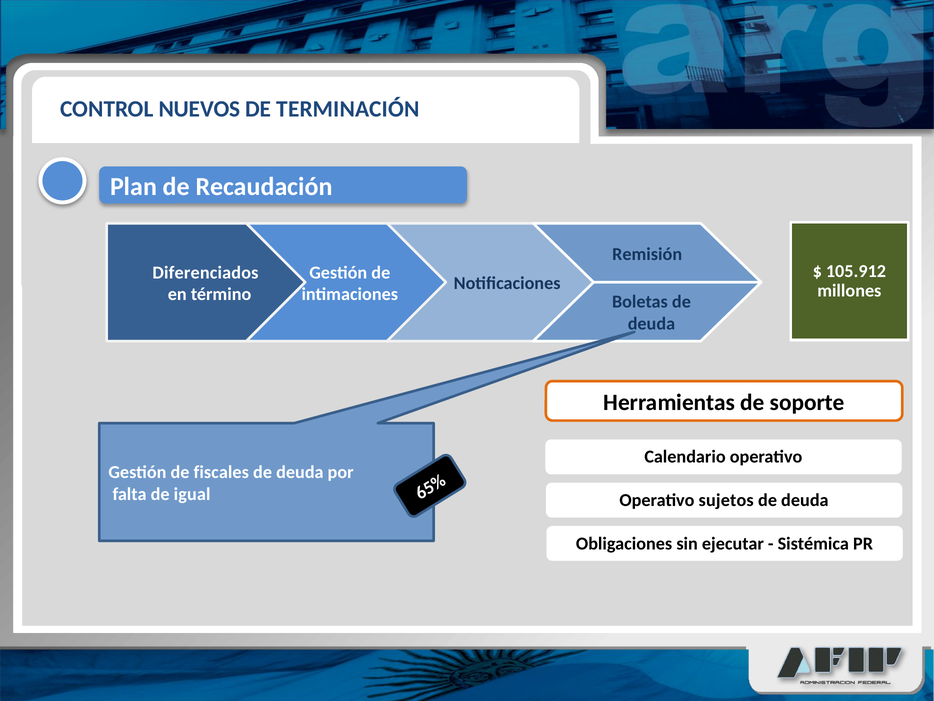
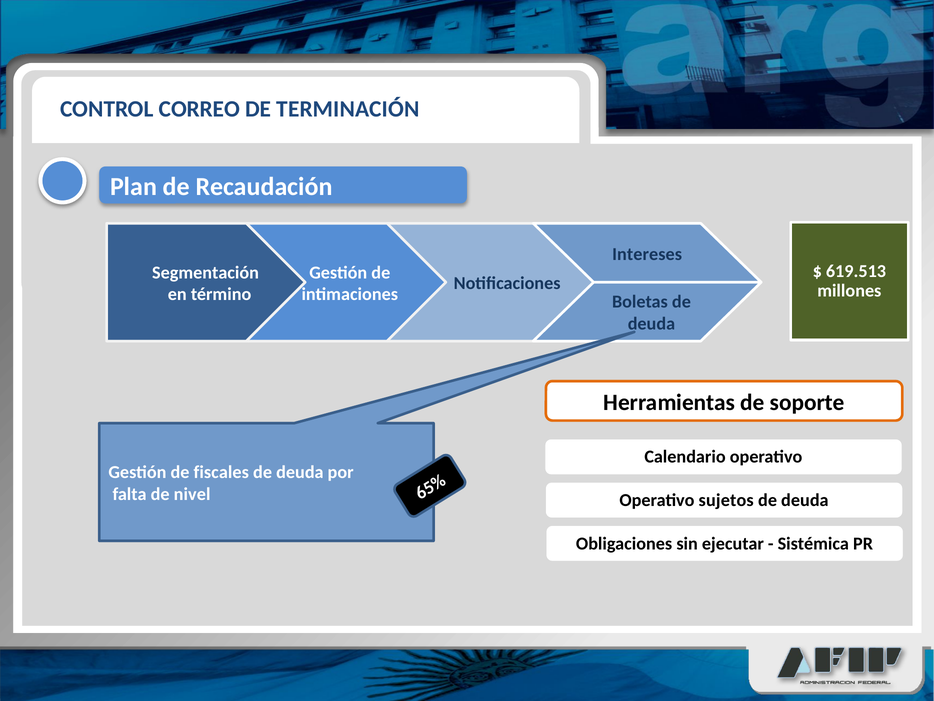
NUEVOS: NUEVOS -> CORREO
Remisión: Remisión -> Intereses
105.912: 105.912 -> 619.513
Diferenciados: Diferenciados -> Segmentación
igual: igual -> nivel
